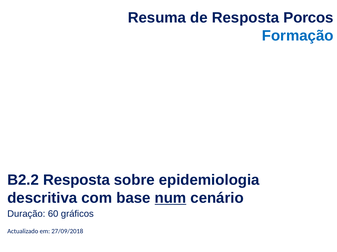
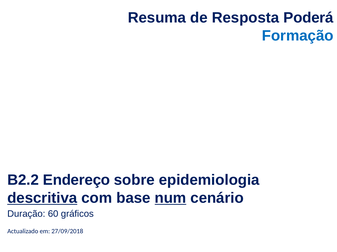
Porcos: Porcos -> Poderá
B2.2 Resposta: Resposta -> Endereço
descritiva underline: none -> present
